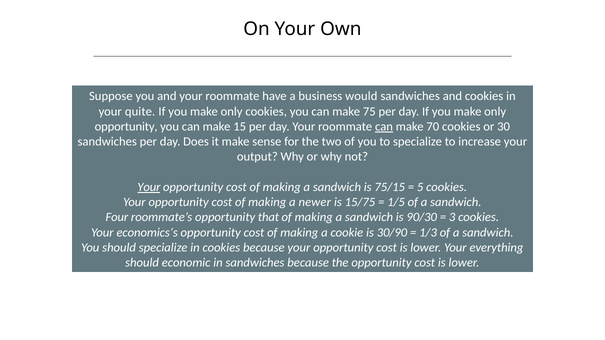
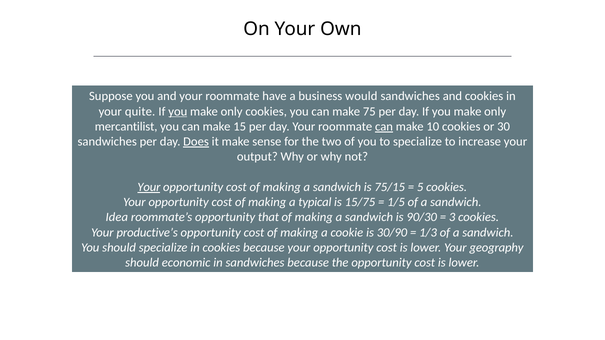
you at (178, 112) underline: none -> present
opportunity at (126, 127): opportunity -> mercantilist
70: 70 -> 10
Does underline: none -> present
newer: newer -> typical
Four: Four -> Idea
economics’s: economics’s -> productive’s
everything: everything -> geography
